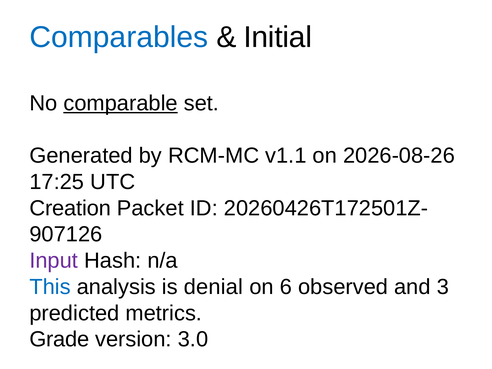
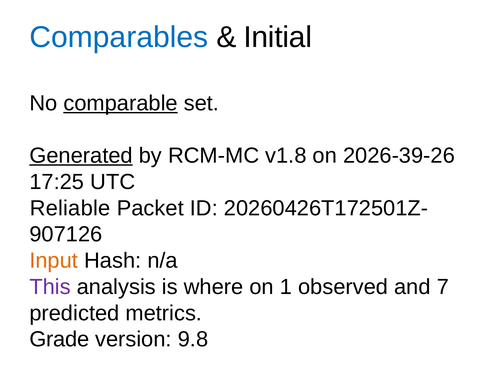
Generated underline: none -> present
v1.1: v1.1 -> v1.8
2026-08-26: 2026-08-26 -> 2026-39-26
Creation: Creation -> Reliable
Input colour: purple -> orange
This colour: blue -> purple
denial: denial -> where
6: 6 -> 1
3: 3 -> 7
3.0: 3.0 -> 9.8
